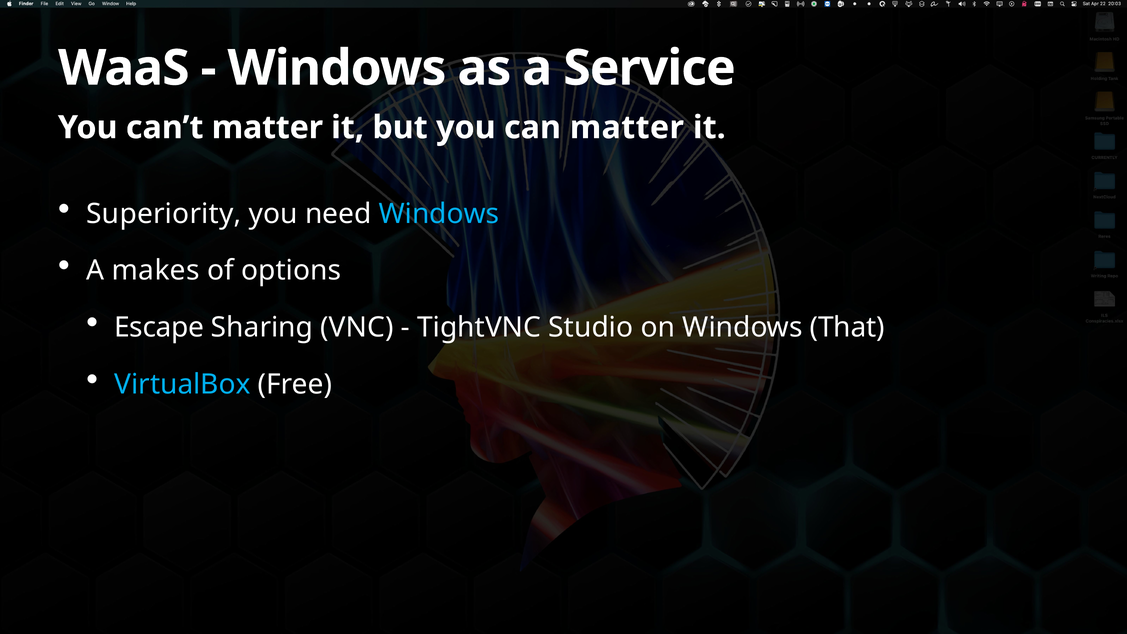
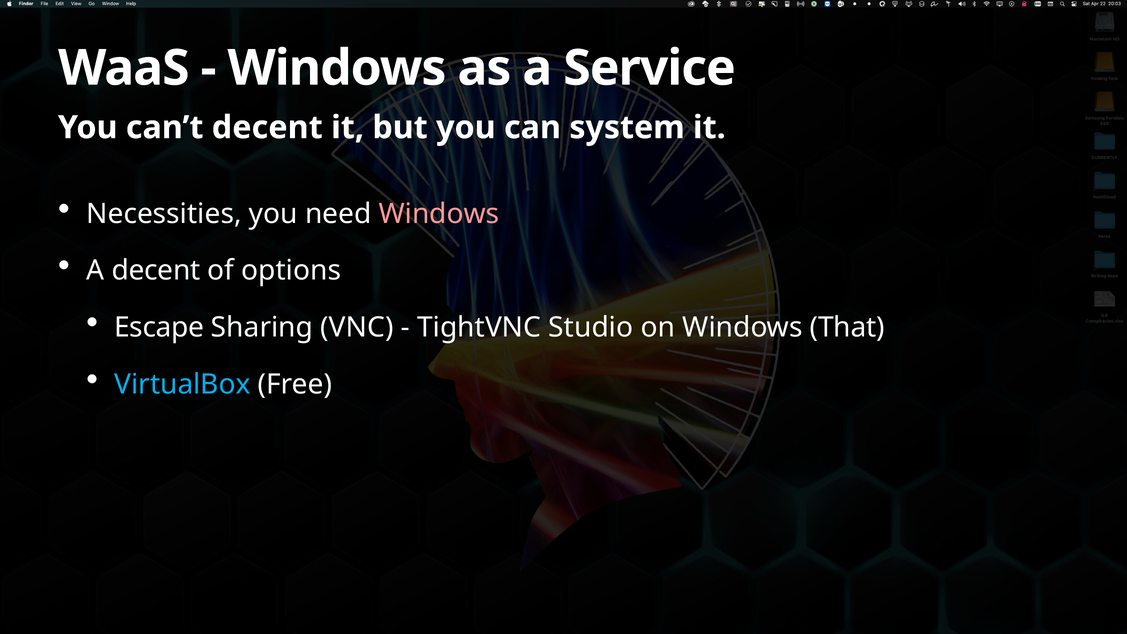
can’t matter: matter -> decent
can matter: matter -> system
Superiority: Superiority -> Necessities
Windows at (439, 214) colour: light blue -> pink
A makes: makes -> decent
